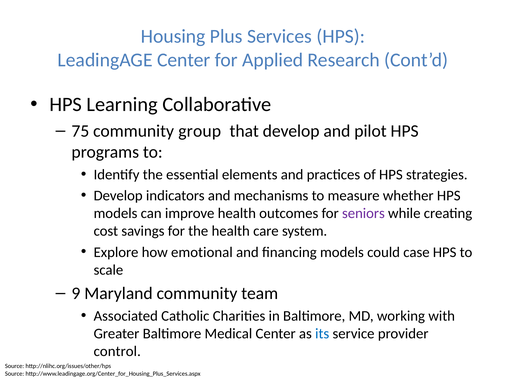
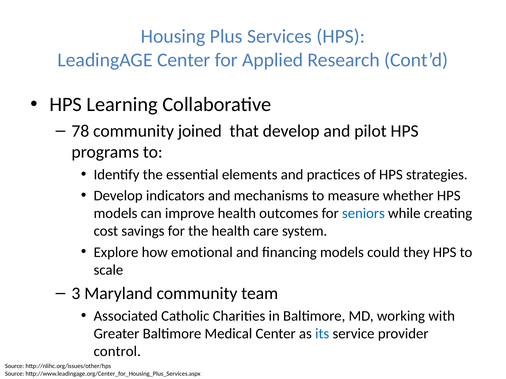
75: 75 -> 78
group: group -> joined
seniors colour: purple -> blue
case: case -> they
9: 9 -> 3
